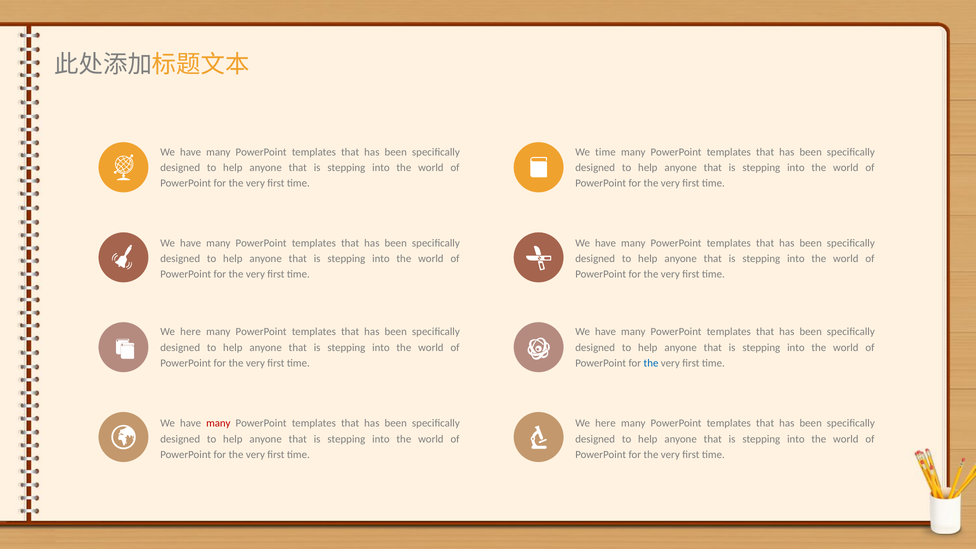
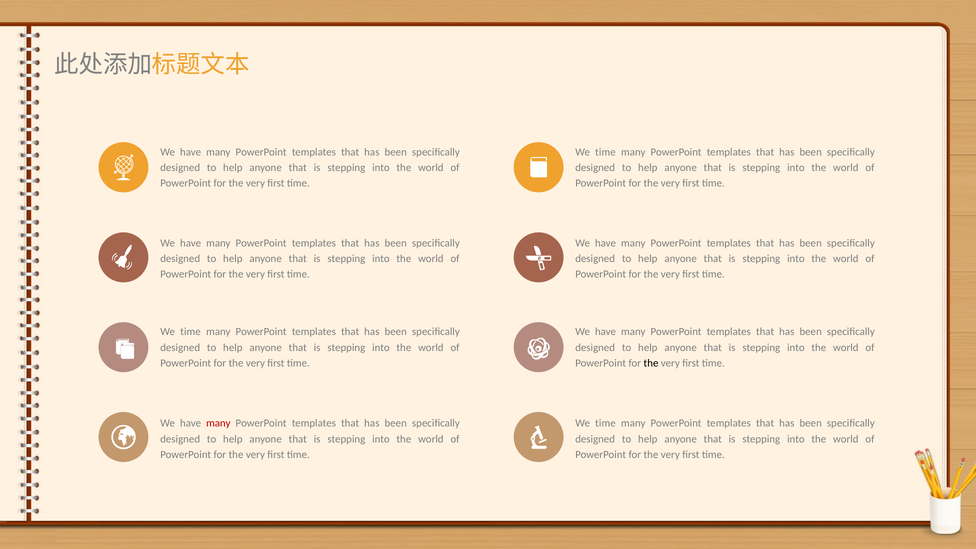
here at (191, 332): here -> time
the at (651, 363) colour: blue -> black
here at (605, 423): here -> time
